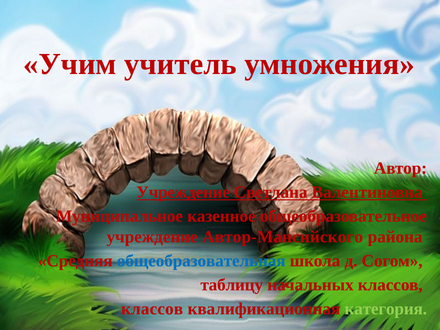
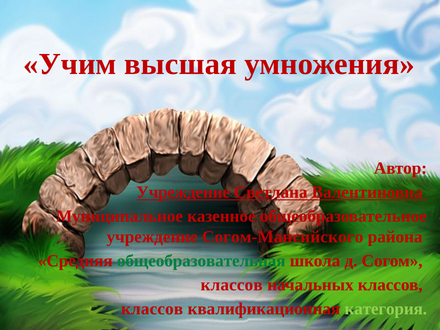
учитель: учитель -> высшая
Автор-Мансийского: Автор-Мансийского -> Согом-Мансийского
общеобразовательная colour: blue -> green
таблицу at (232, 285): таблицу -> классов
